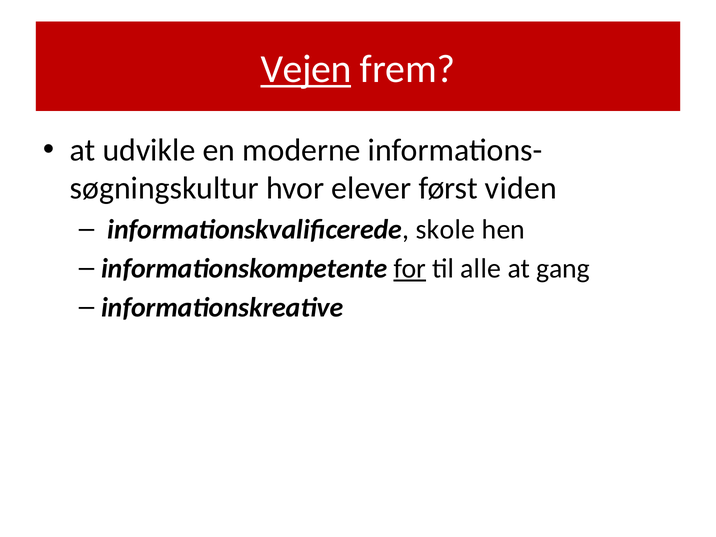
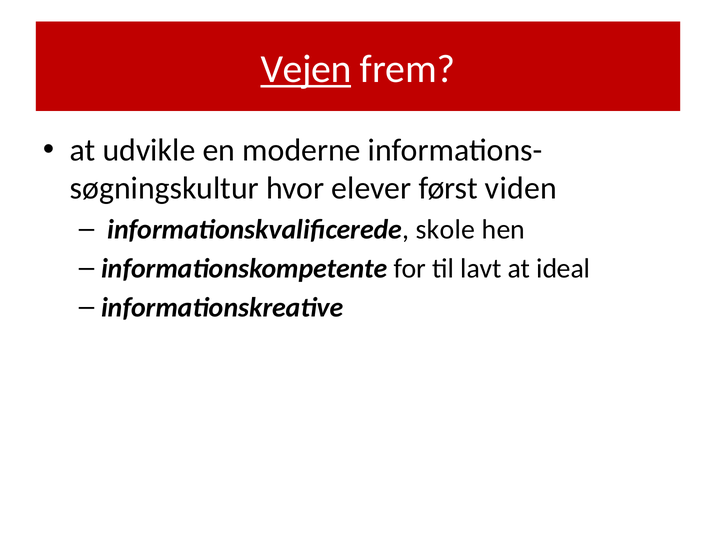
for underline: present -> none
alle: alle -> lavt
gang: gang -> ideal
